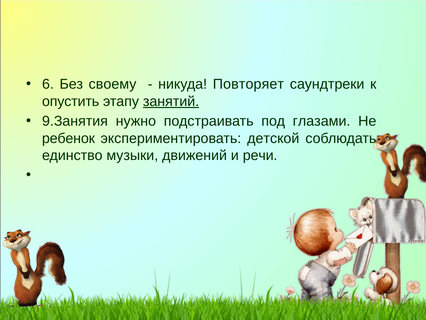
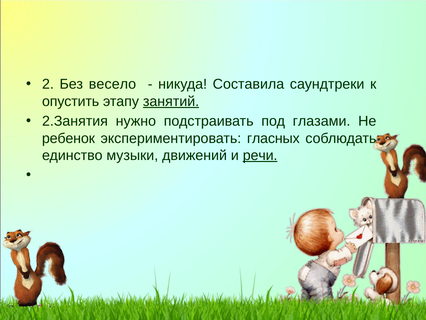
6: 6 -> 2
своему: своему -> весело
Повторяет: Повторяет -> Составила
9.Занятия: 9.Занятия -> 2.Занятия
детской: детской -> гласных
речи underline: none -> present
